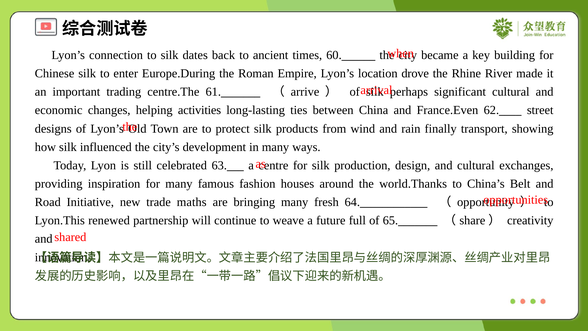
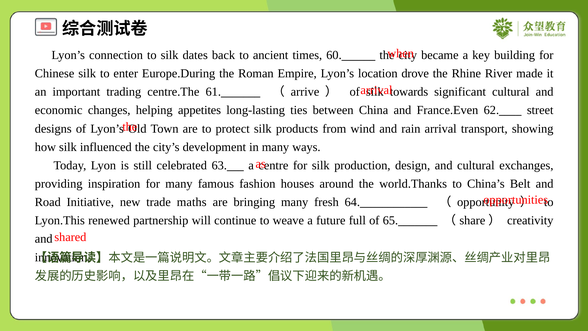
perhaps: perhaps -> towards
activities: activities -> appetites
rain finally: finally -> arrival
